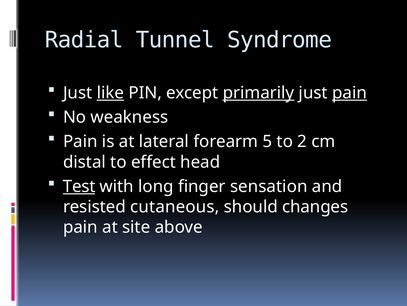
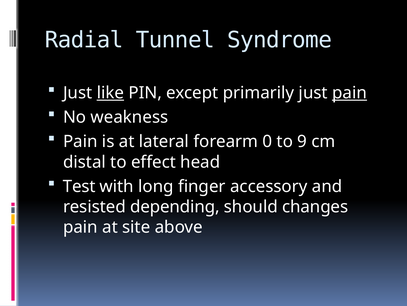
primarily underline: present -> none
5: 5 -> 0
2: 2 -> 9
Test underline: present -> none
sensation: sensation -> accessory
cutaneous: cutaneous -> depending
